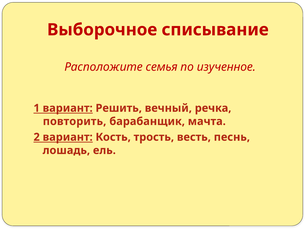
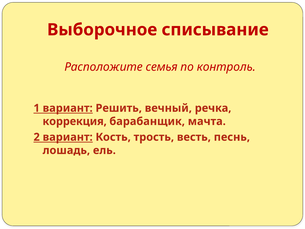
изученное: изученное -> контроль
повторить: повторить -> коррекция
